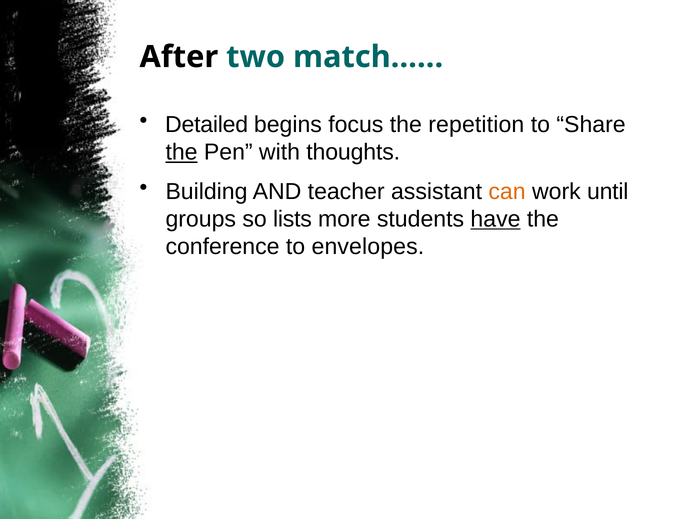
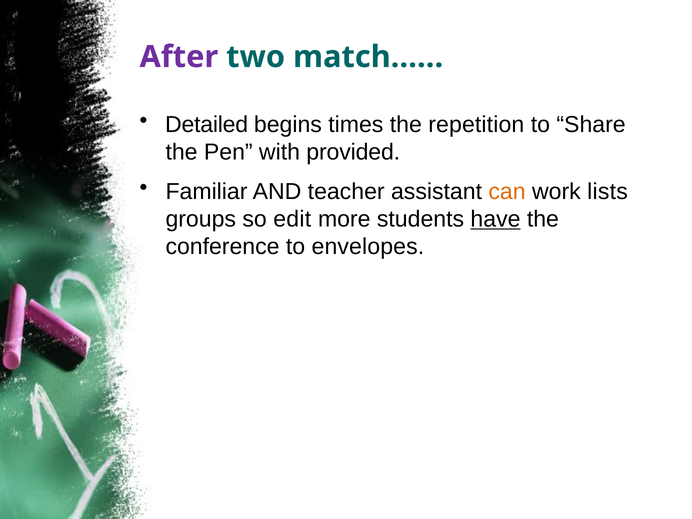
After colour: black -> purple
focus: focus -> times
the at (182, 152) underline: present -> none
thoughts: thoughts -> provided
Building: Building -> Familiar
until: until -> lists
lists: lists -> edit
